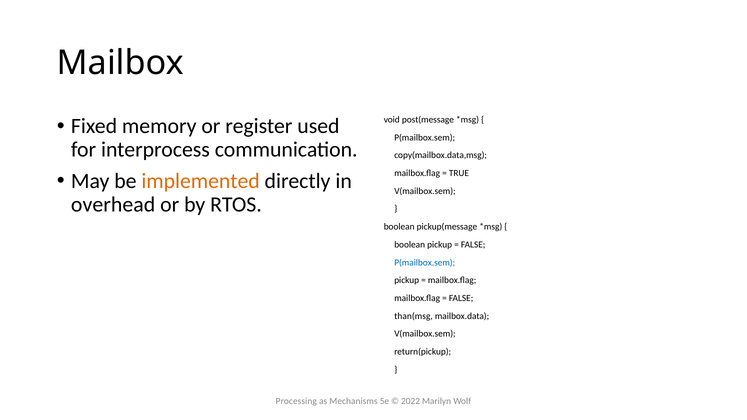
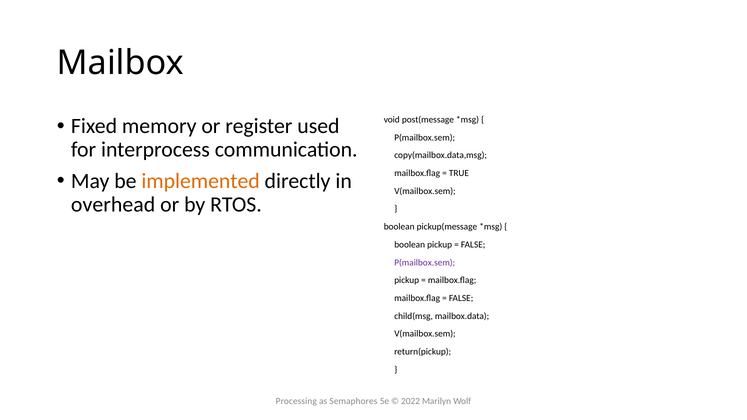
P(mailbox.sem at (425, 263) colour: blue -> purple
than(msg: than(msg -> child(msg
Mechanisms: Mechanisms -> Semaphores
